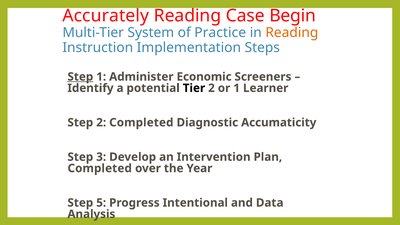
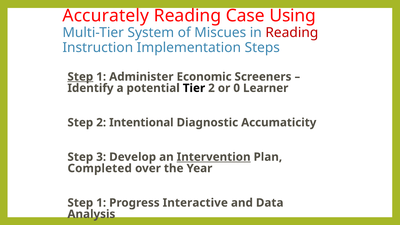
Begin: Begin -> Using
Practice: Practice -> Miscues
Reading at (292, 33) colour: orange -> red
or 1: 1 -> 0
2 Completed: Completed -> Intentional
Intervention underline: none -> present
5 at (101, 203): 5 -> 1
Intentional: Intentional -> Interactive
